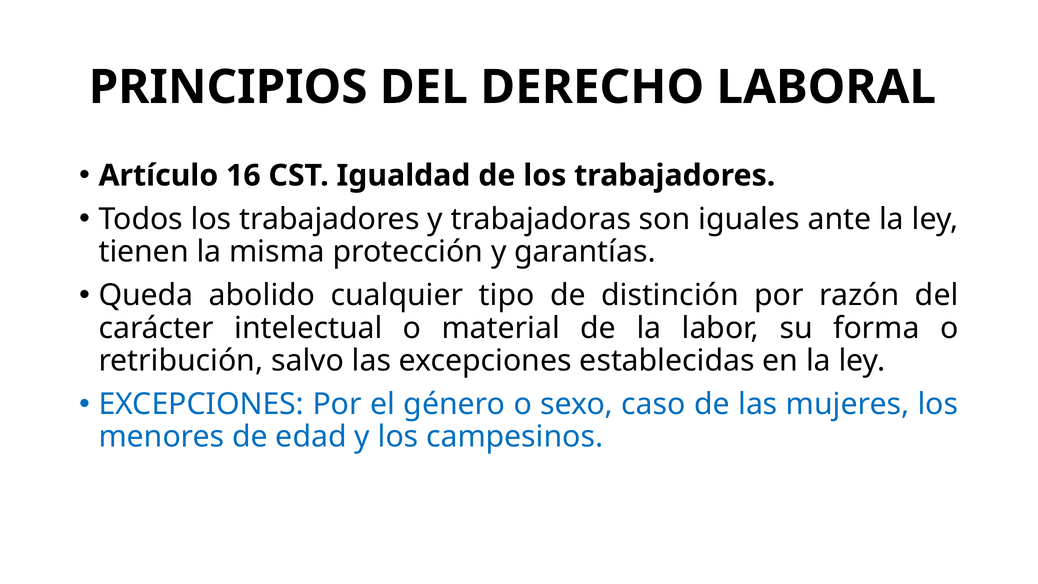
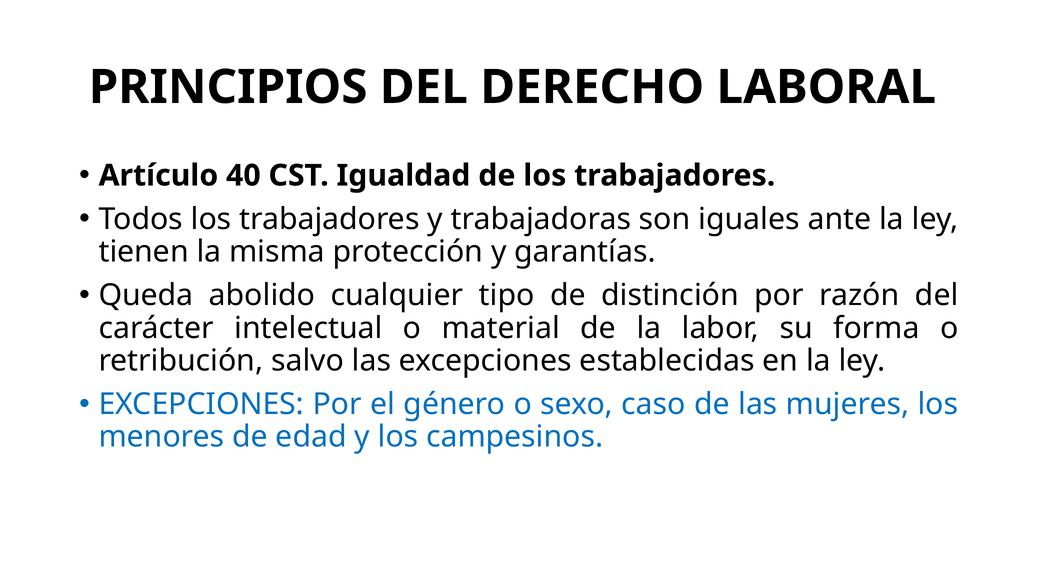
16: 16 -> 40
